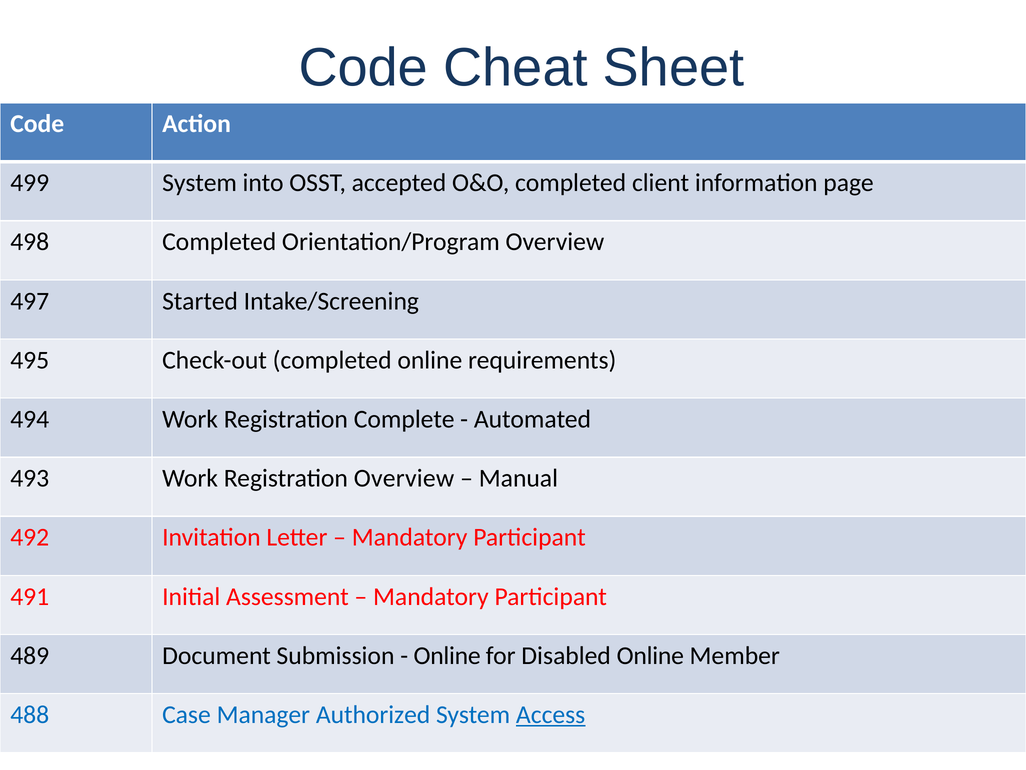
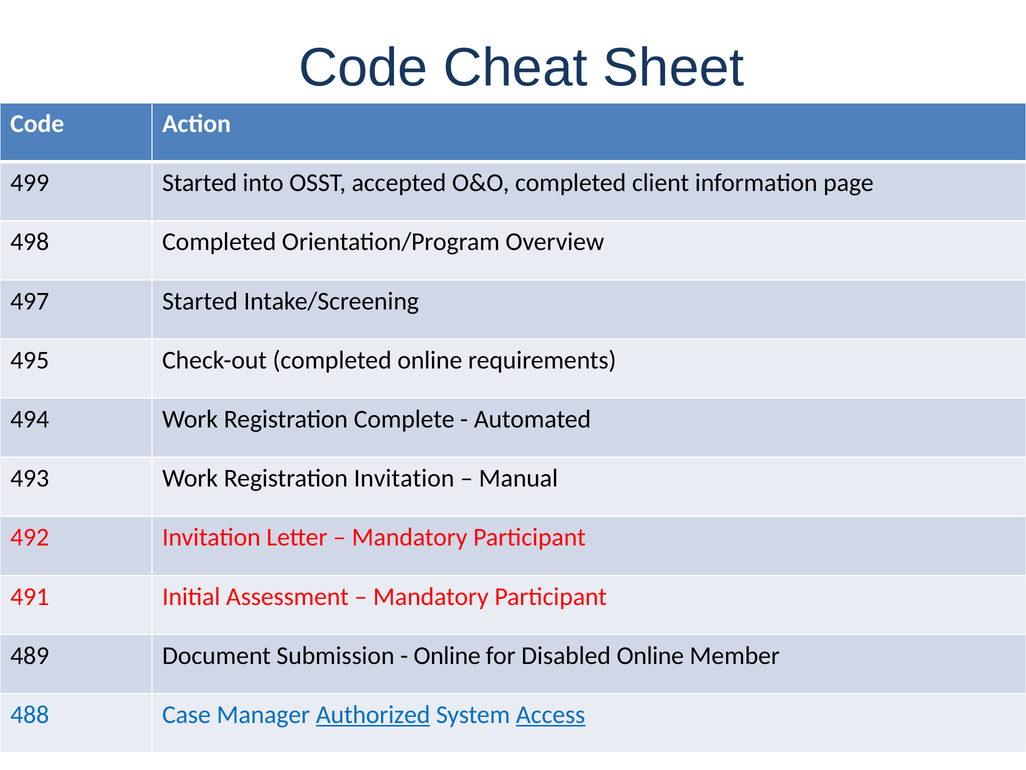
499 System: System -> Started
Registration Overview: Overview -> Invitation
Authorized underline: none -> present
